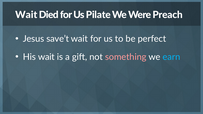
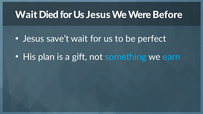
Us Pilate: Pilate -> Jesus
Preach: Preach -> Before
His wait: wait -> plan
something colour: pink -> light blue
